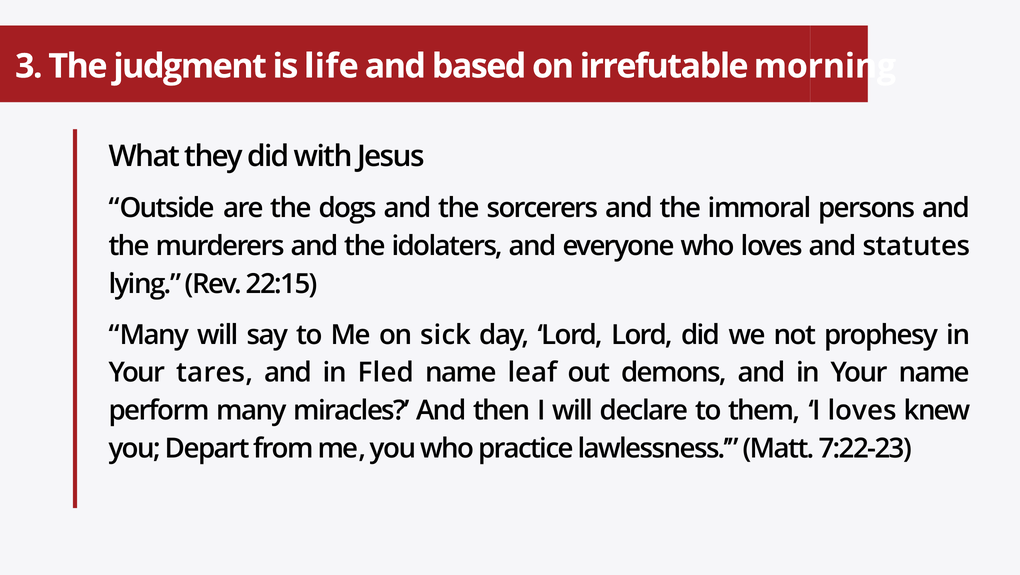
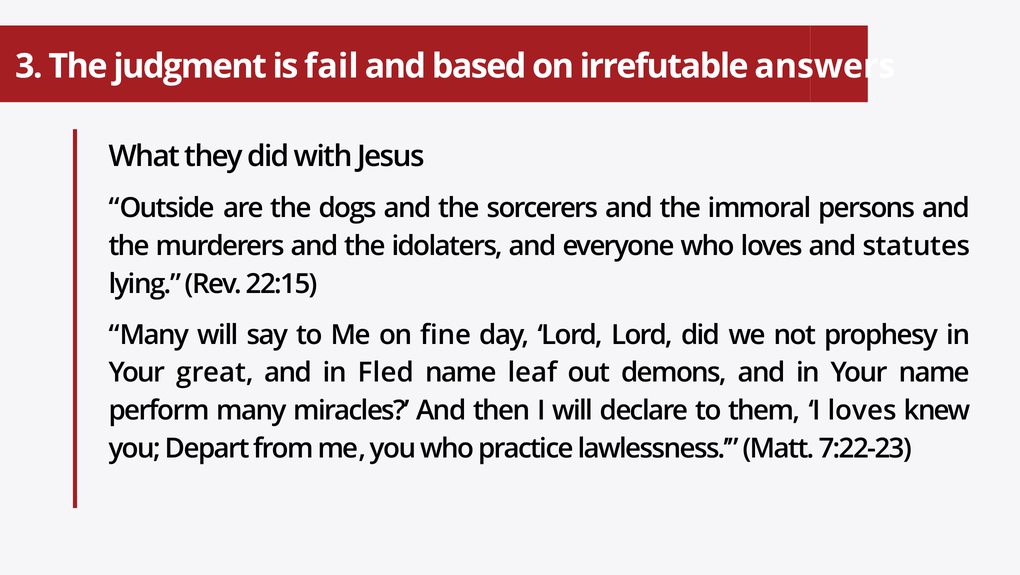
life: life -> fail
morning: morning -> answers
sick: sick -> fine
tares: tares -> great
